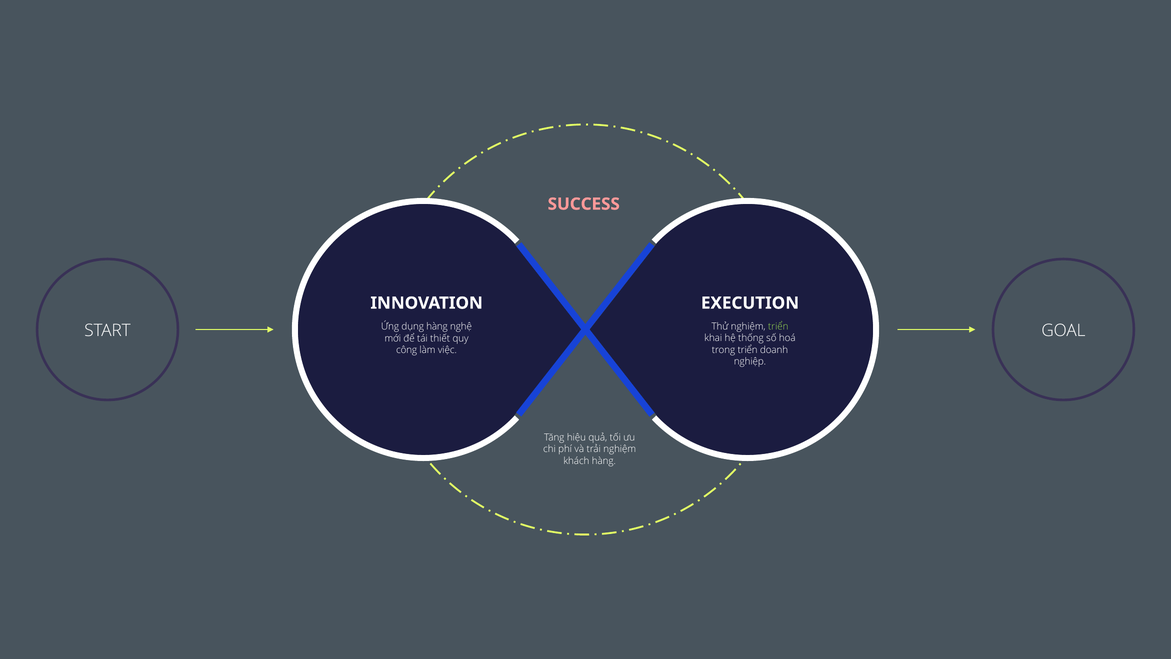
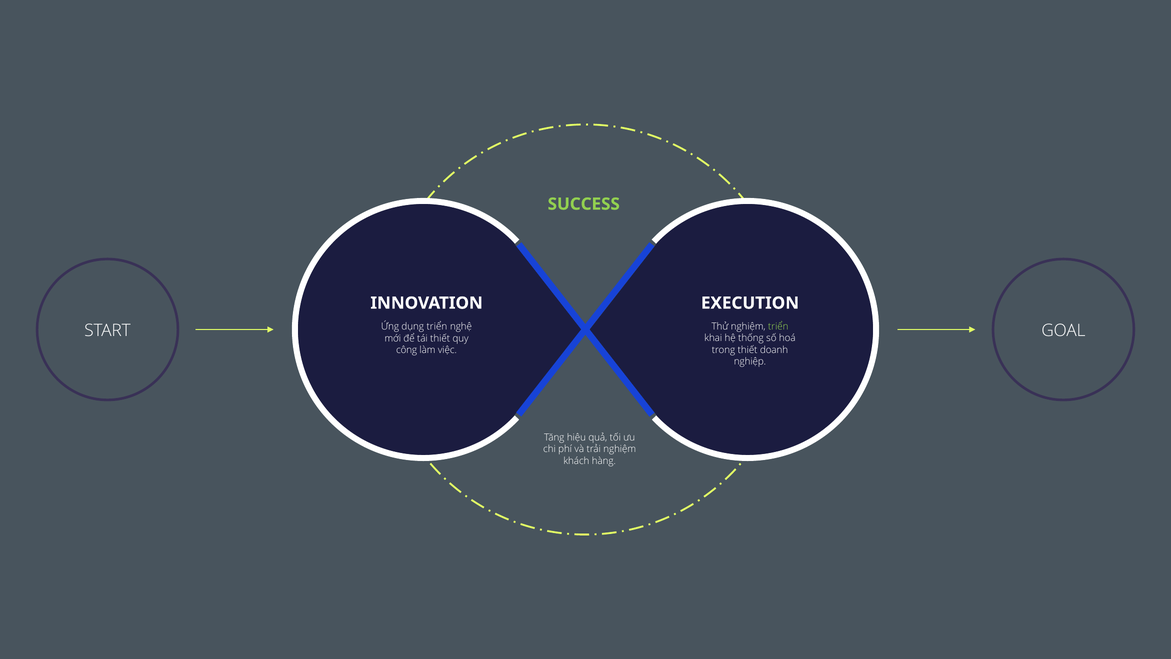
SUCCESS colour: pink -> light green
dụng hàng: hàng -> triển
trong triển: triển -> thiết
